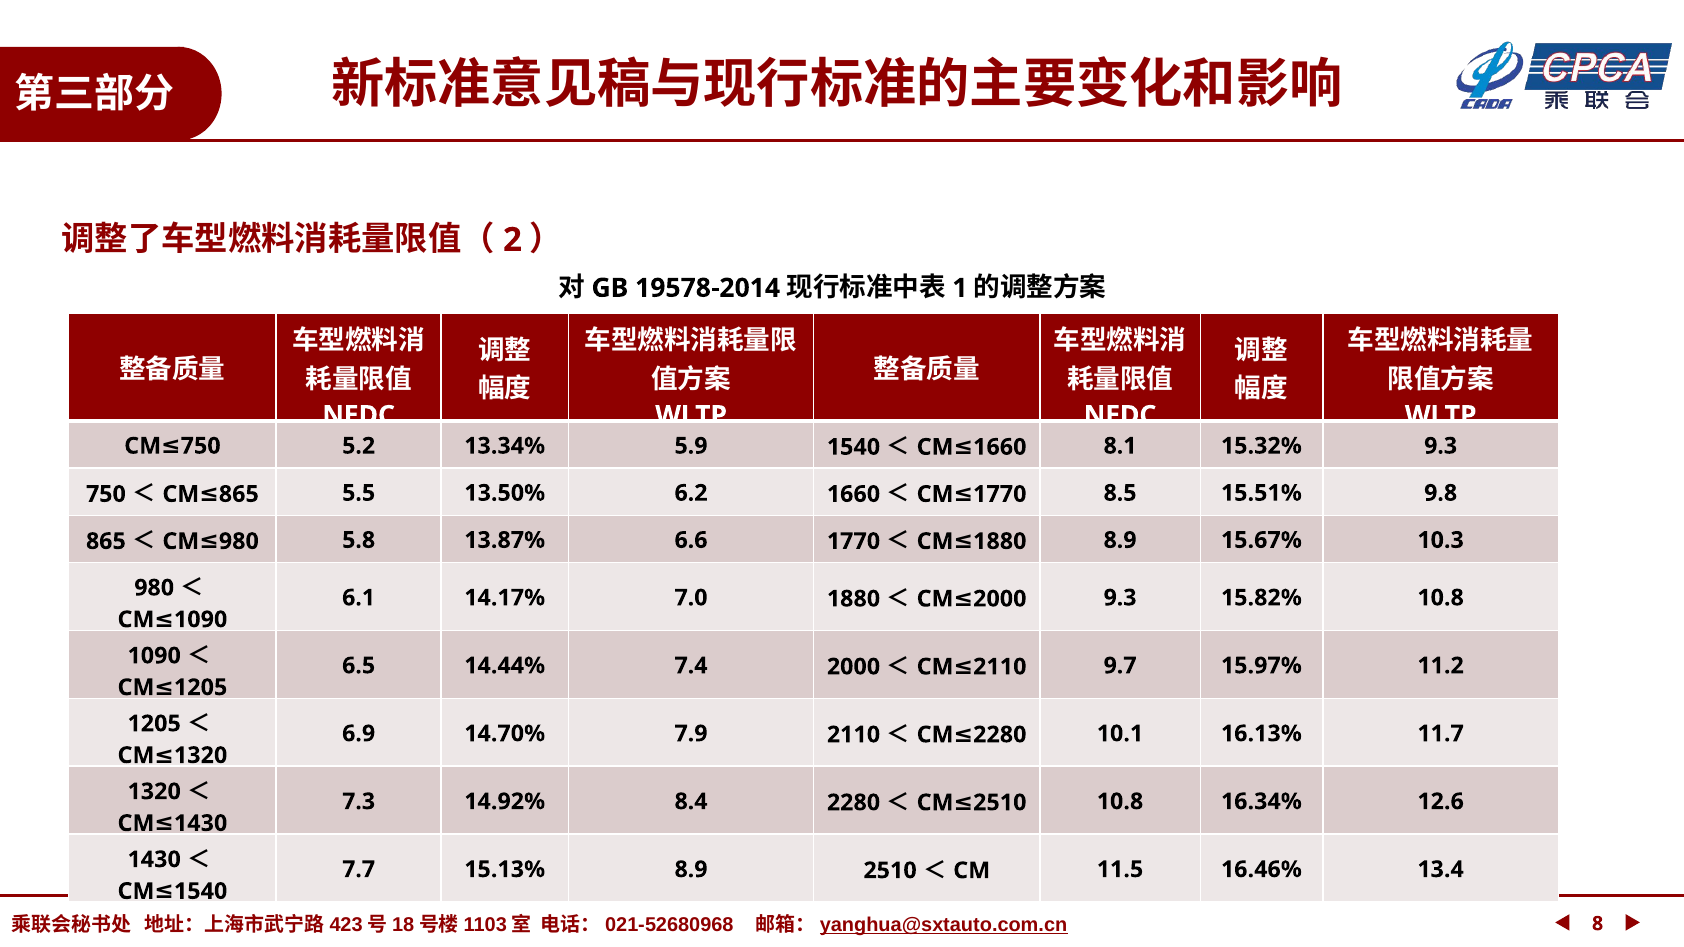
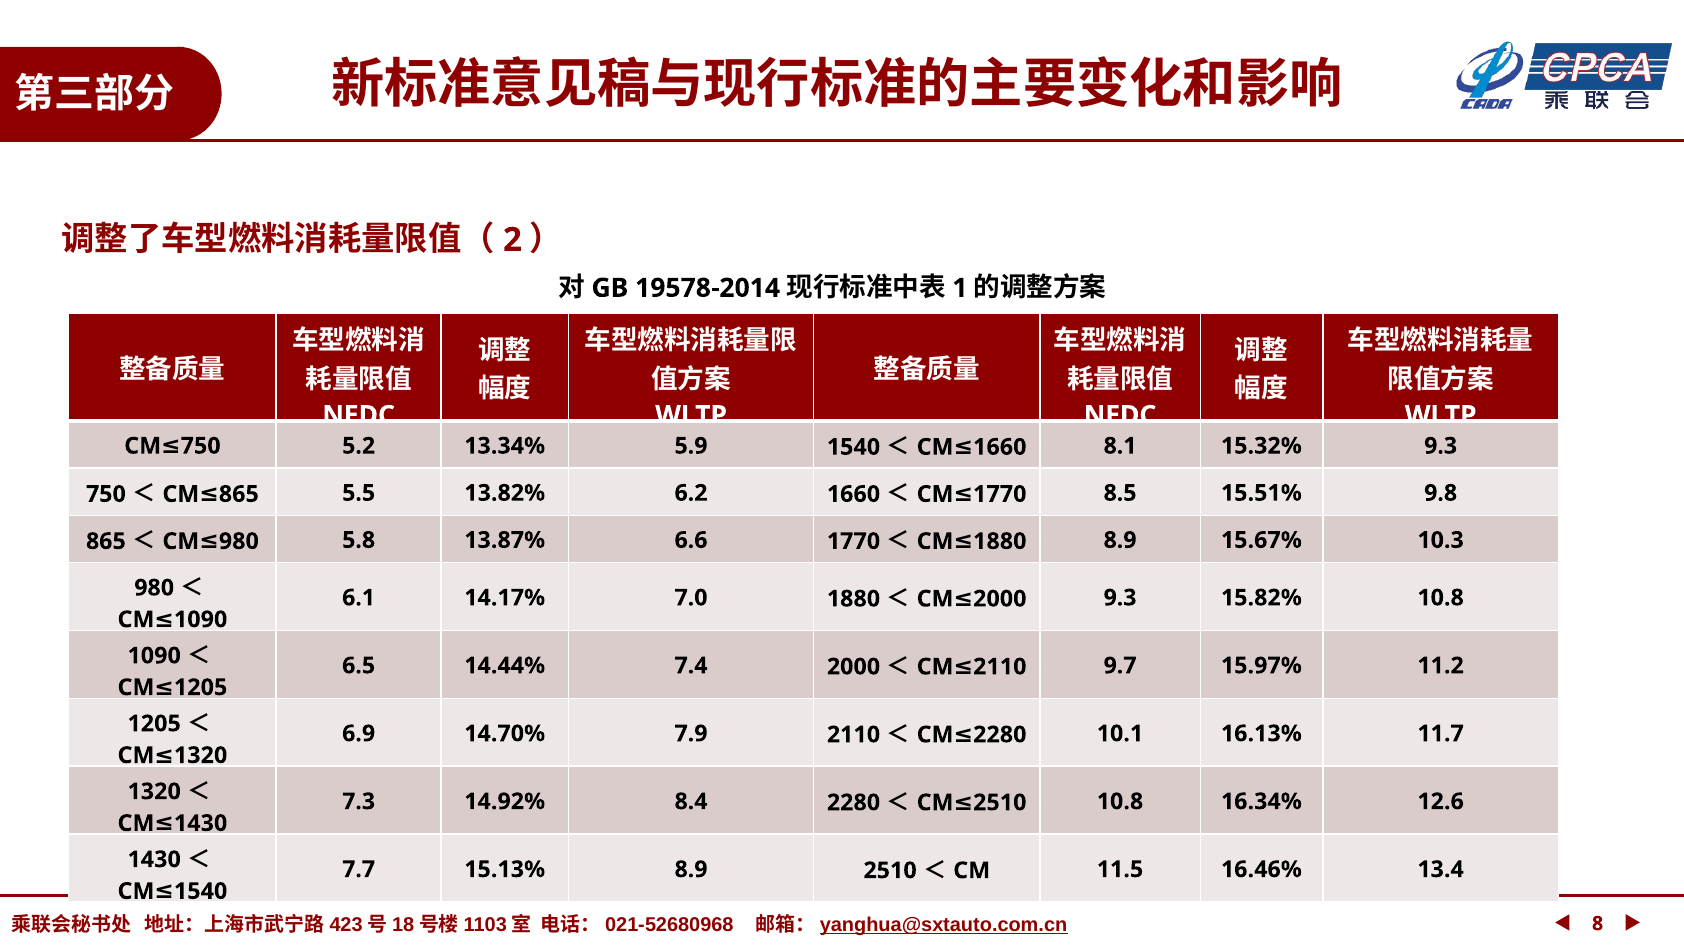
13.50%: 13.50% -> 13.82%
